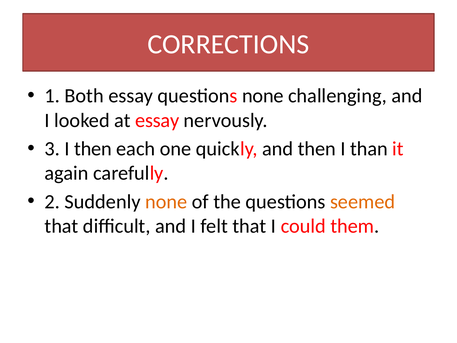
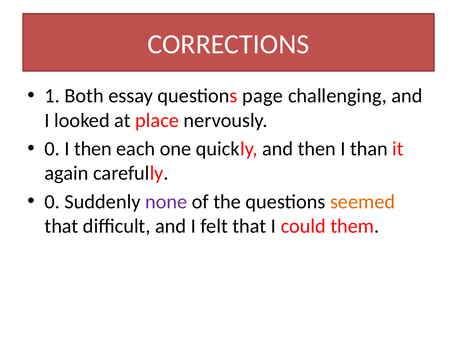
questions none: none -> page
at essay: essay -> place
3 at (52, 149): 3 -> 0
2 at (52, 202): 2 -> 0
none at (166, 202) colour: orange -> purple
